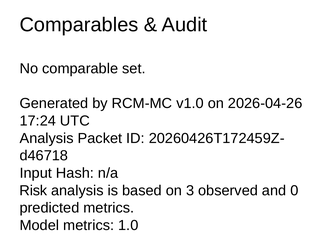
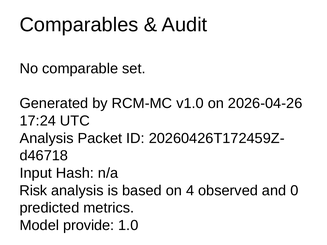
3: 3 -> 4
Model metrics: metrics -> provide
